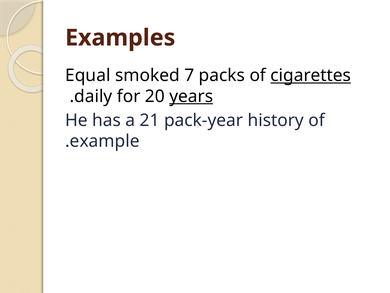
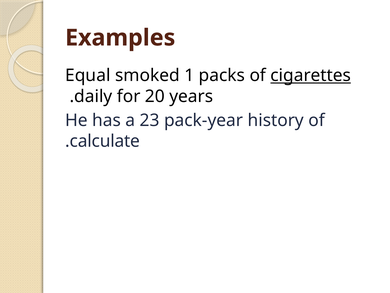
7: 7 -> 1
years underline: present -> none
21: 21 -> 23
example: example -> calculate
